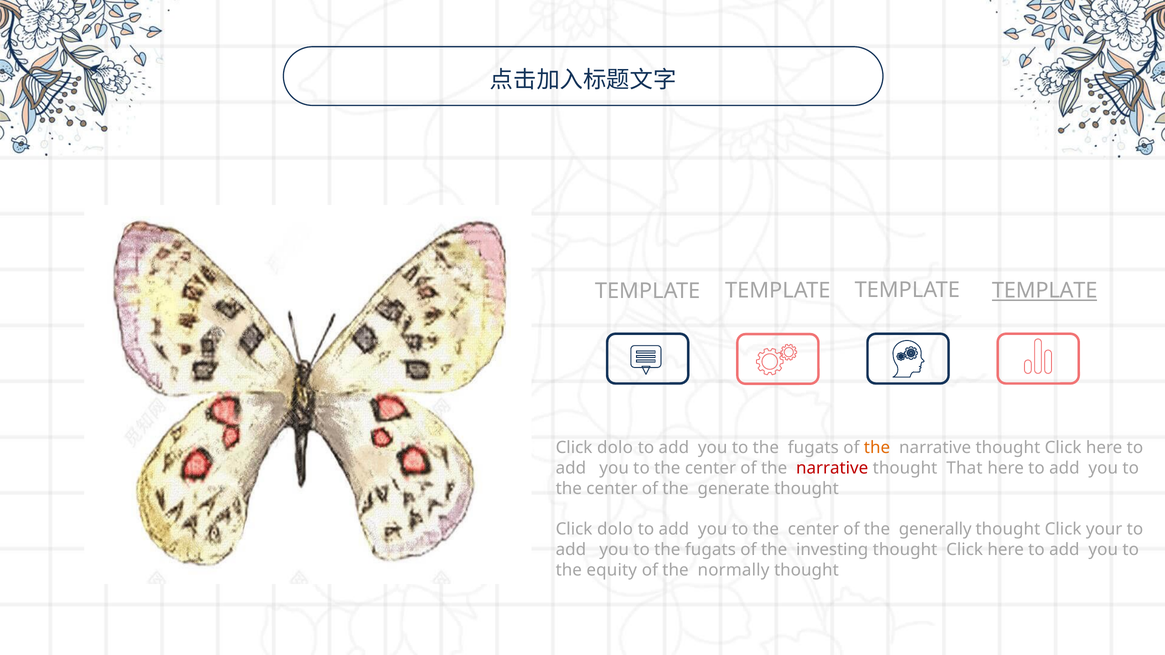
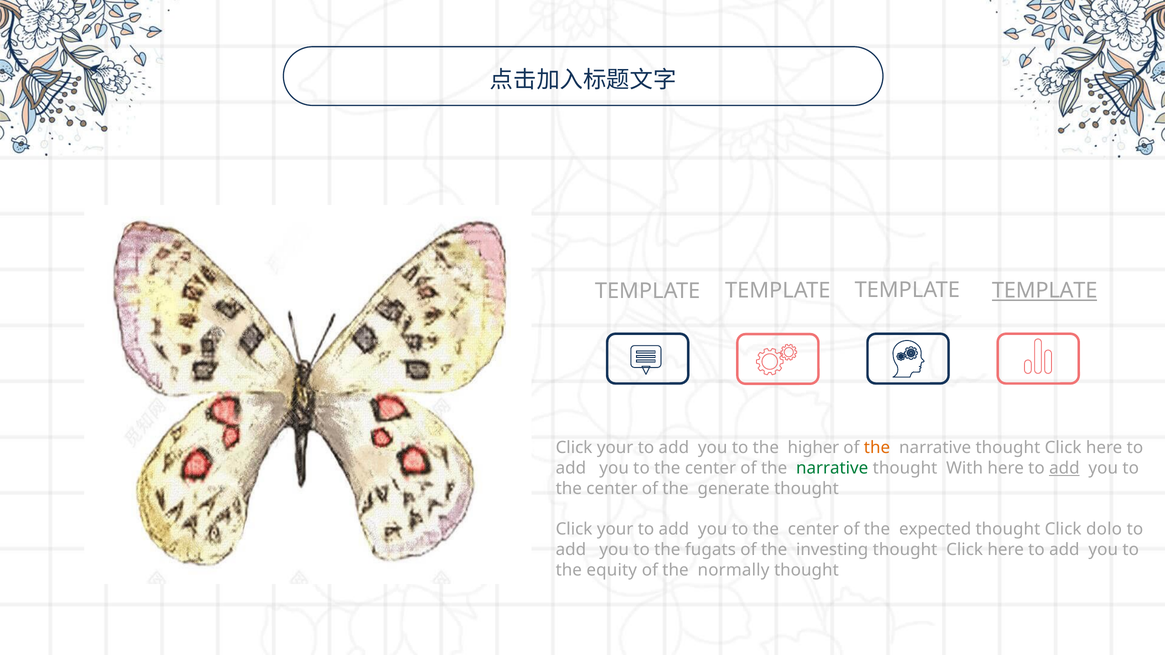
dolo at (615, 448): dolo -> your
fugats at (813, 448): fugats -> higher
narrative at (832, 469) colour: red -> green
That: That -> With
add at (1064, 469) underline: none -> present
dolo at (615, 530): dolo -> your
generally: generally -> expected
your: your -> dolo
